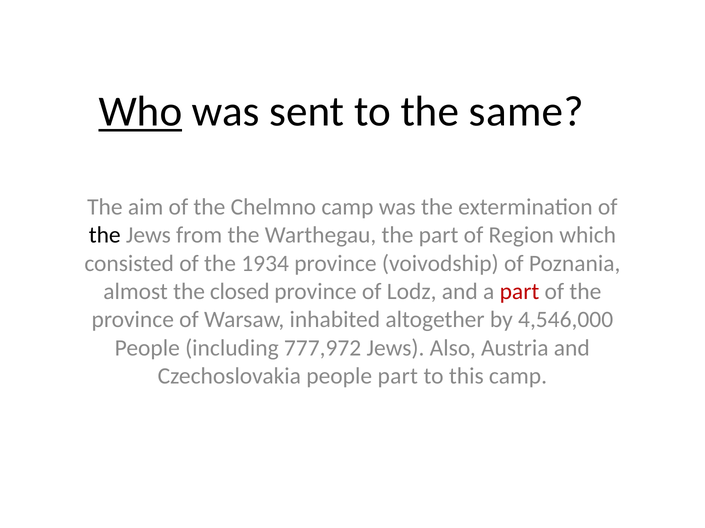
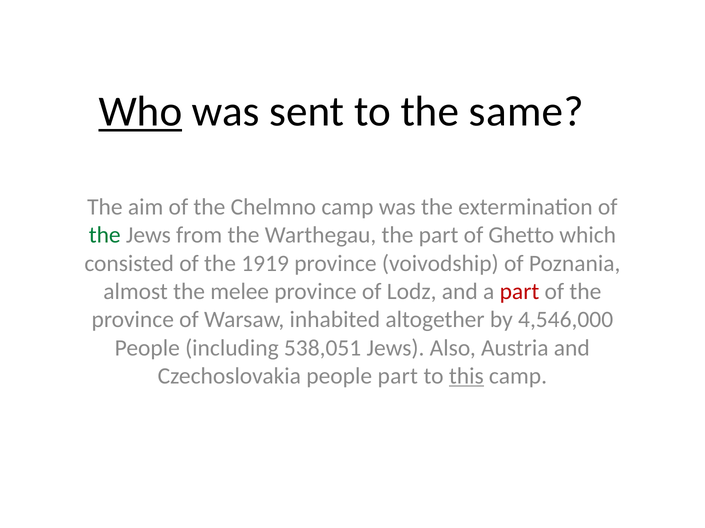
the at (105, 235) colour: black -> green
Region: Region -> Ghetto
1934: 1934 -> 1919
closed: closed -> melee
777,972: 777,972 -> 538,051
this underline: none -> present
